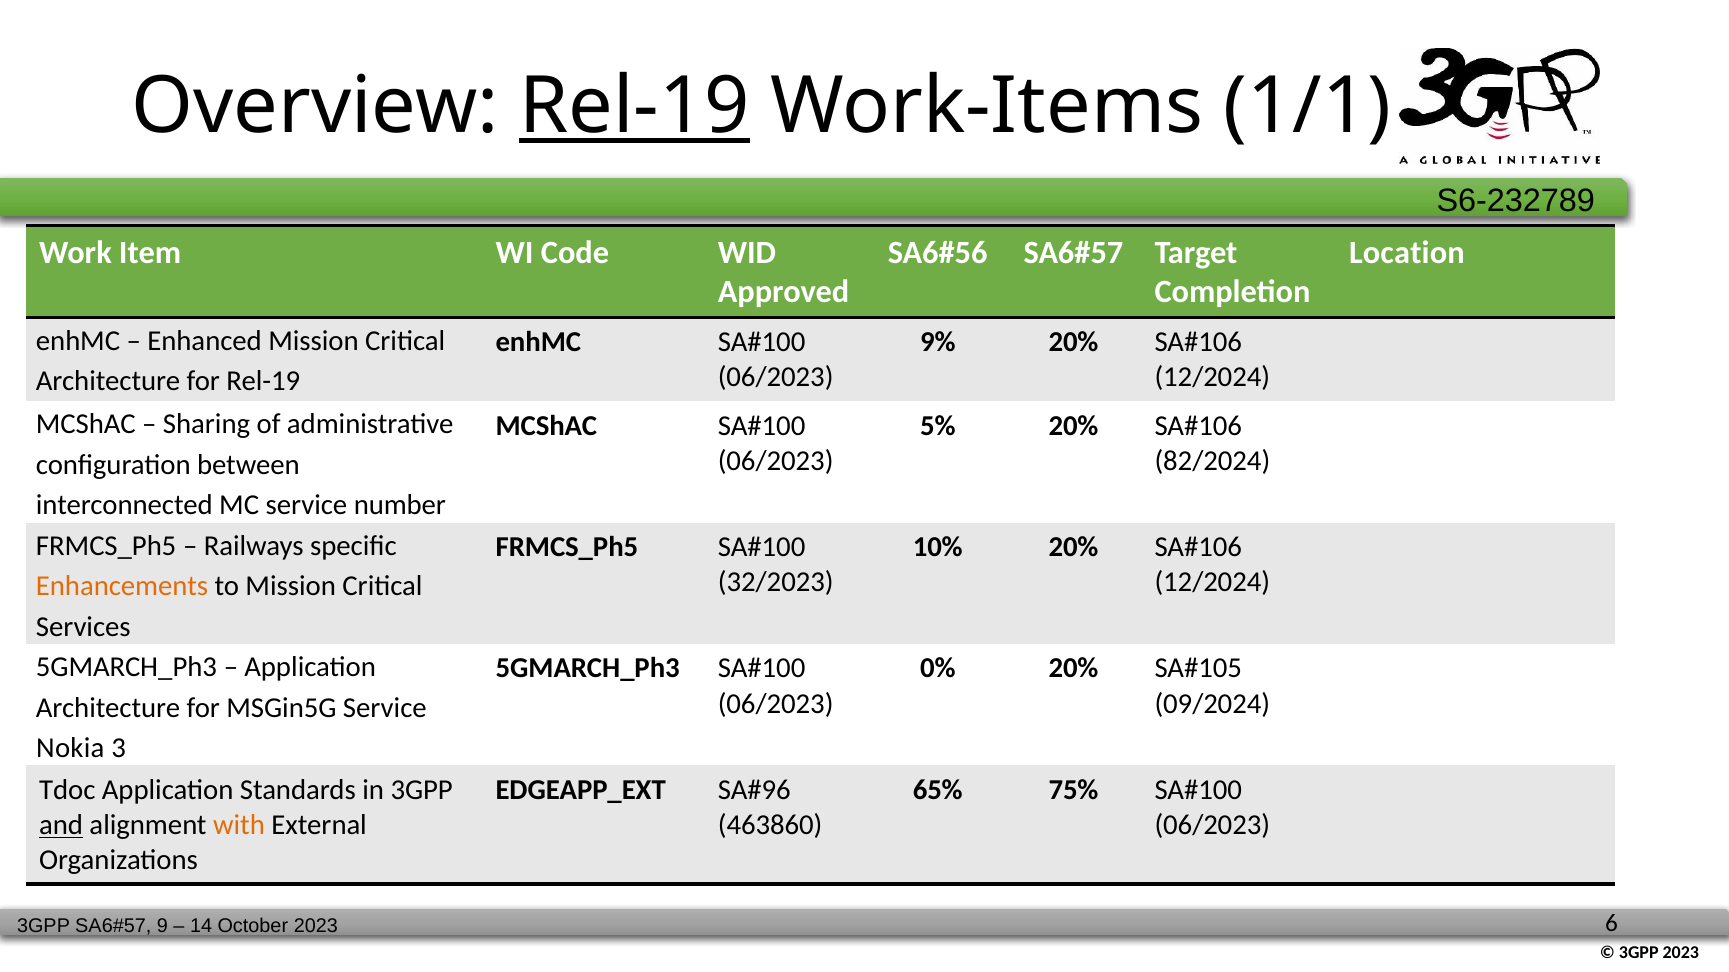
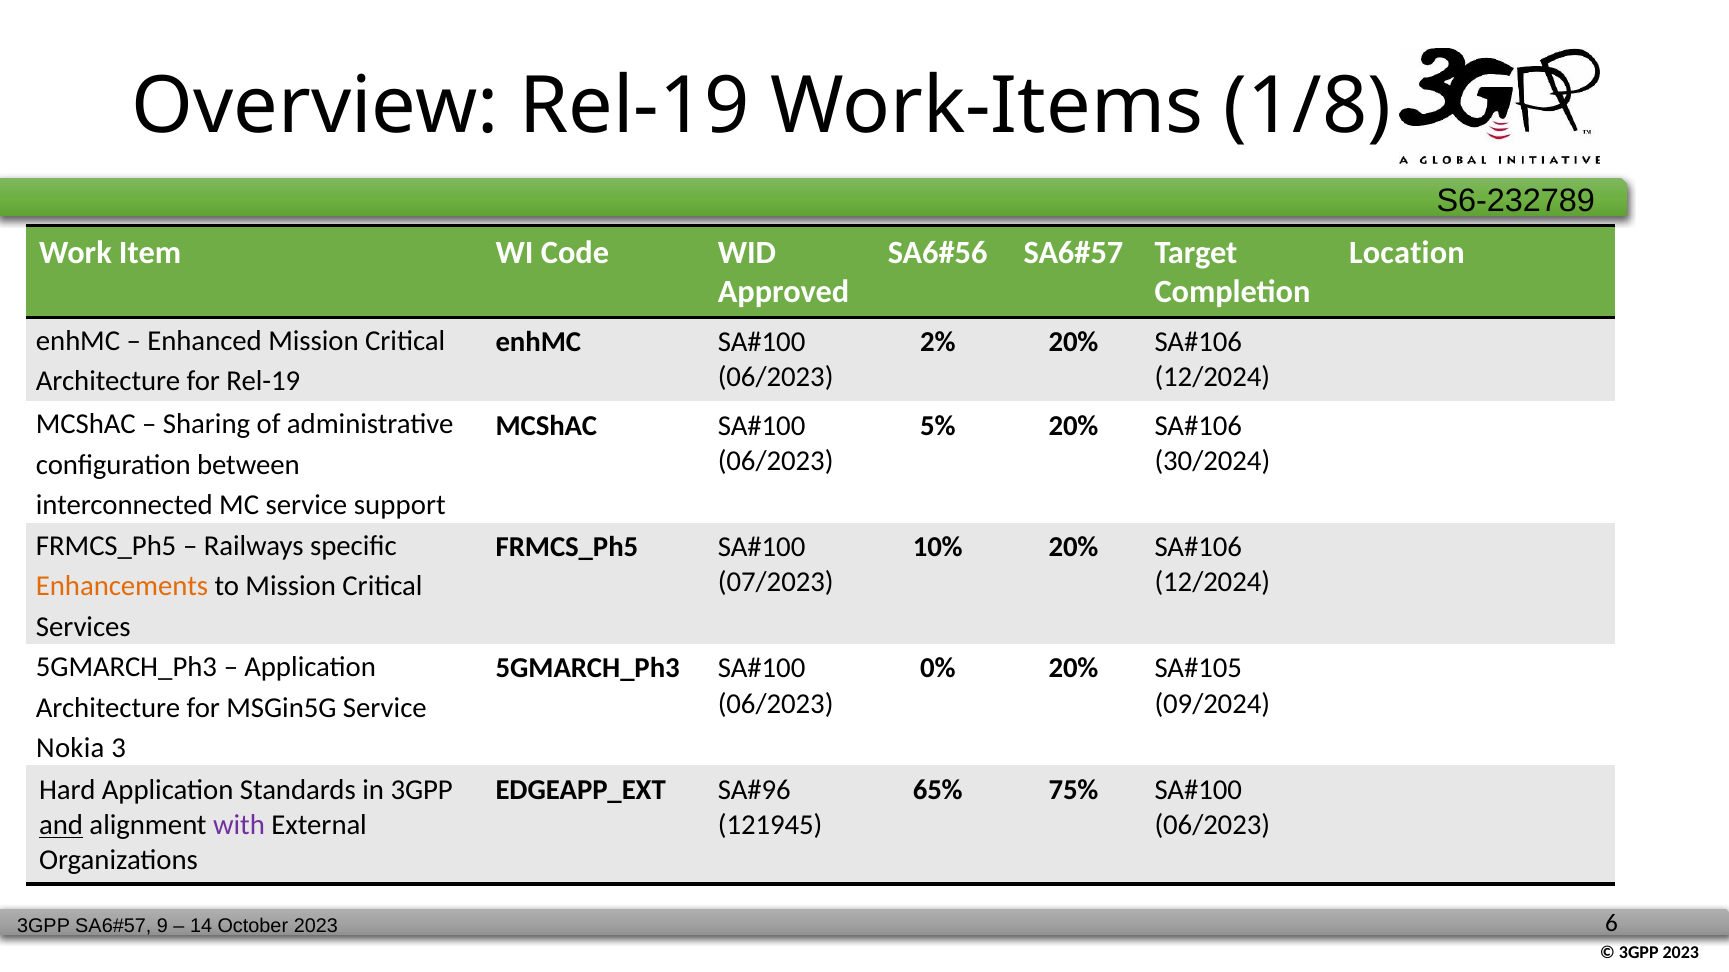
Rel-19 at (635, 107) underline: present -> none
1/1: 1/1 -> 1/8
9%: 9% -> 2%
82/2024: 82/2024 -> 30/2024
number: number -> support
32/2023: 32/2023 -> 07/2023
Tdoc: Tdoc -> Hard
with colour: orange -> purple
463860: 463860 -> 121945
